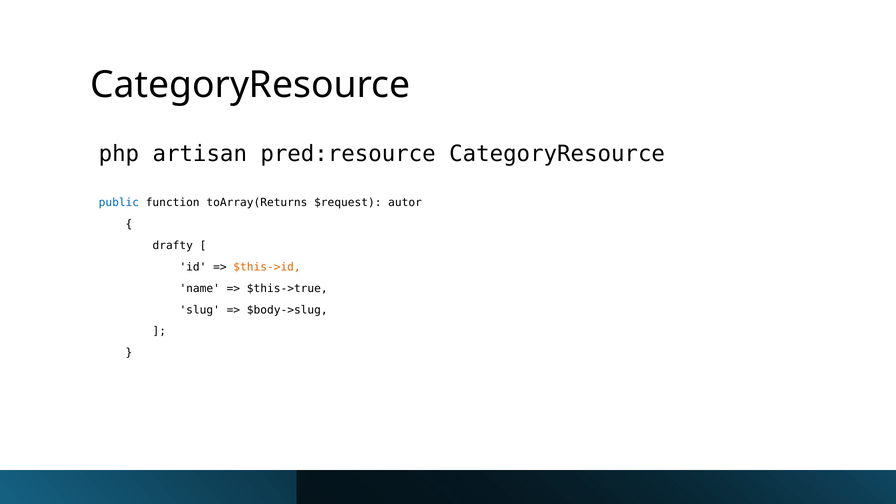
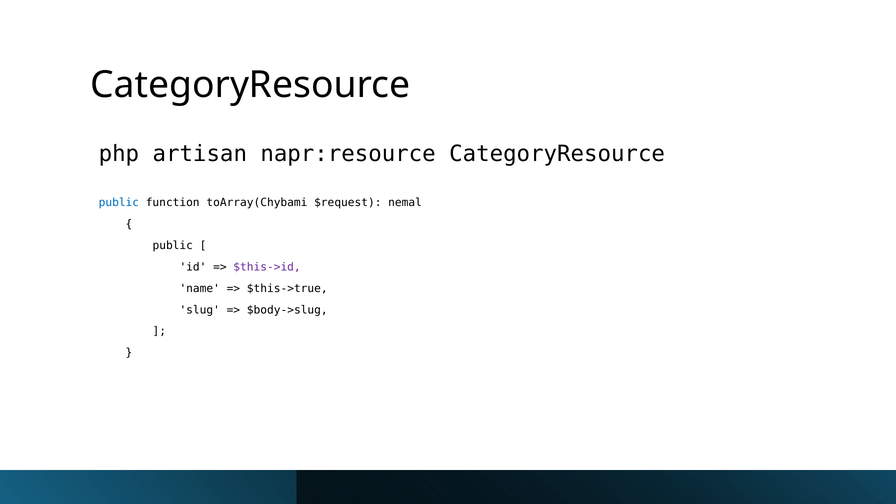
pred:resource: pred:resource -> napr:resource
toArray(Returns: toArray(Returns -> toArray(Chybami
autor: autor -> nemal
drafty at (173, 246): drafty -> public
$this->id colour: orange -> purple
